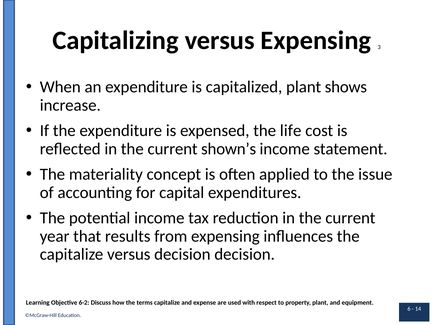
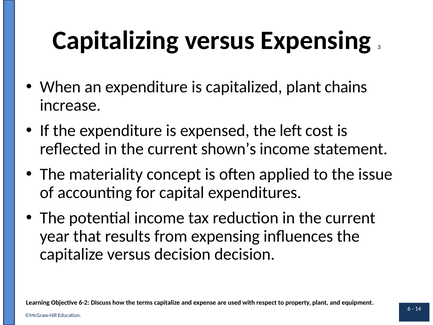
shows: shows -> chains
life: life -> left
